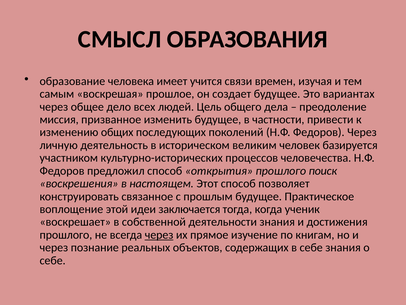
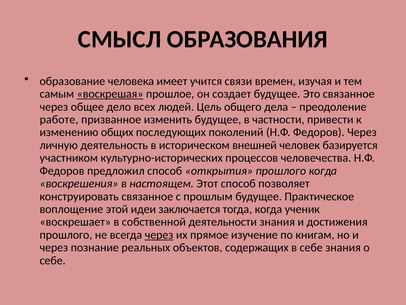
воскрешая underline: none -> present
Это вариантах: вариантах -> связанное
миссия: миссия -> работе
великим: великим -> внешней
прошлого поиск: поиск -> когда
